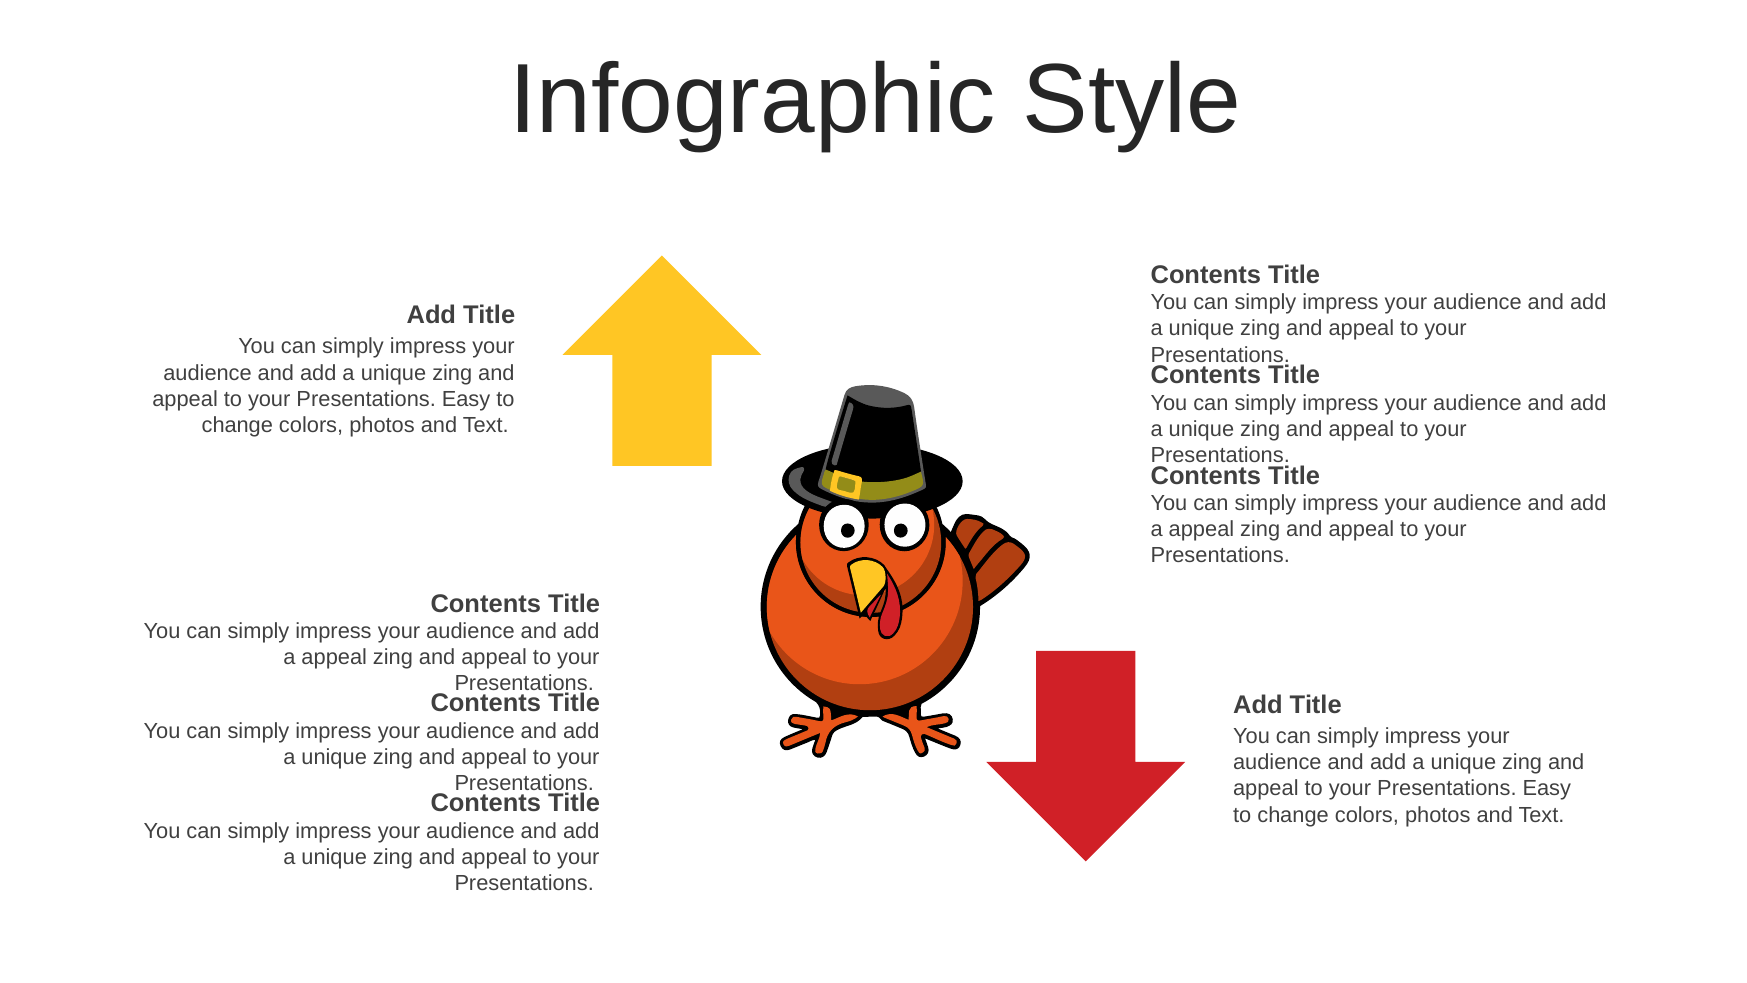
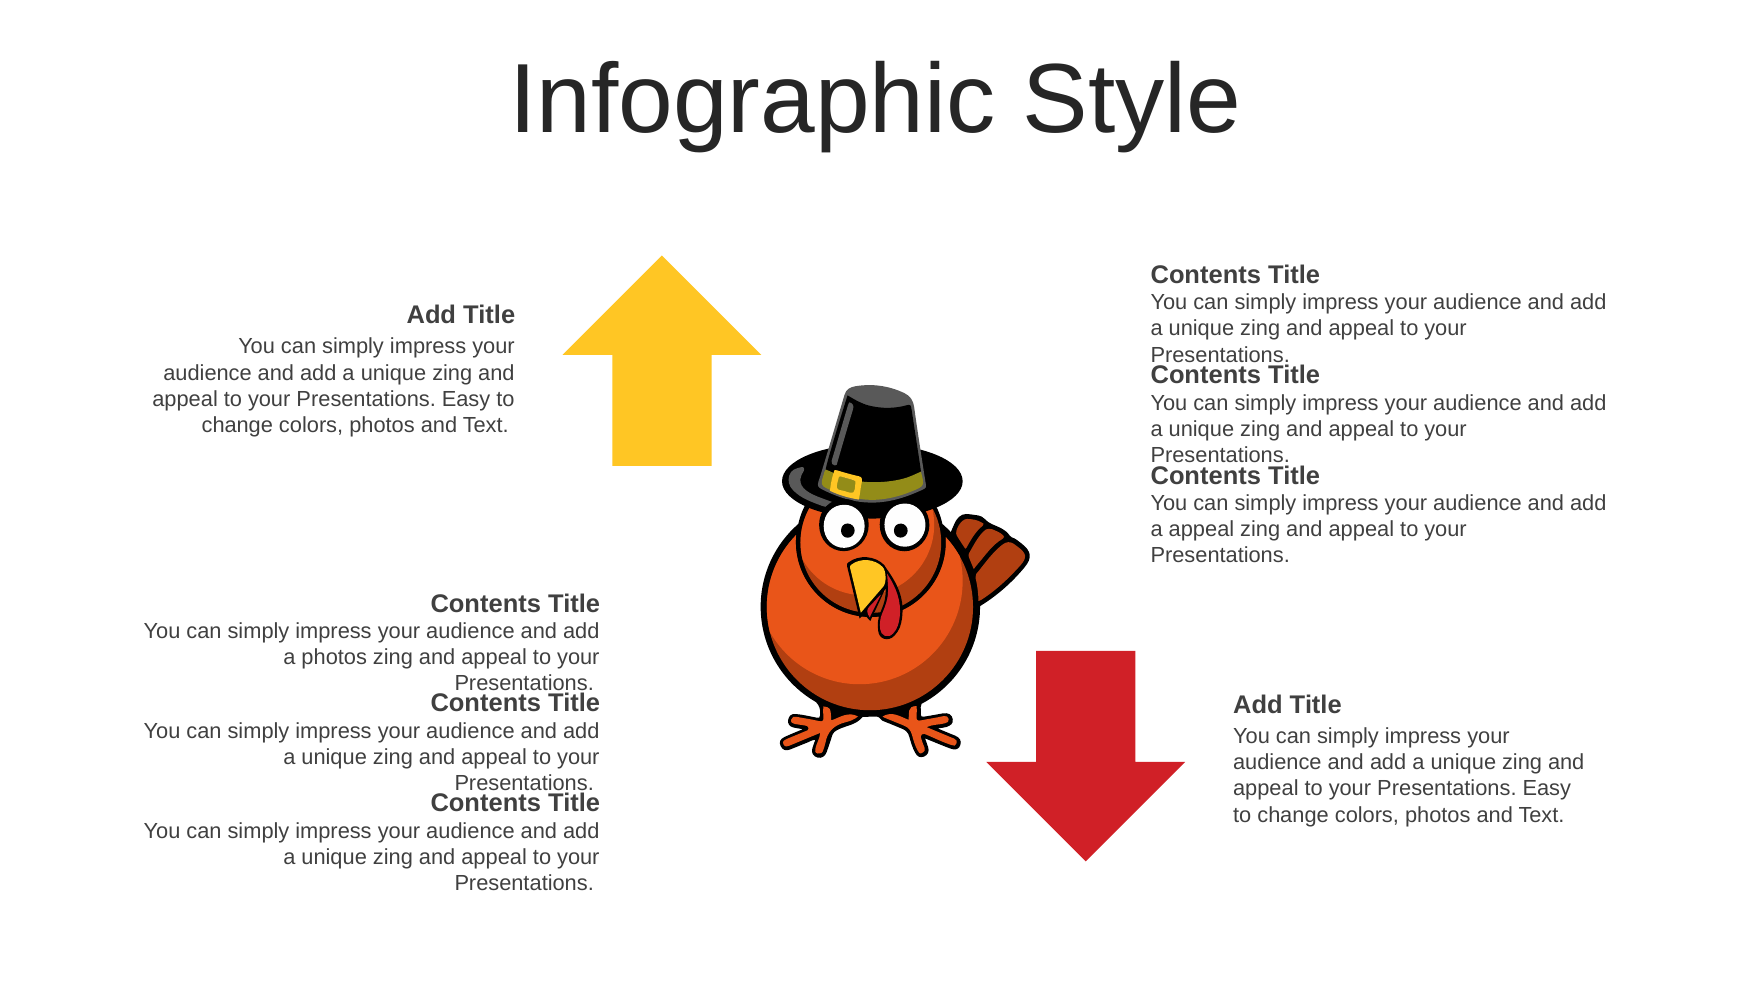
appeal at (334, 657): appeal -> photos
